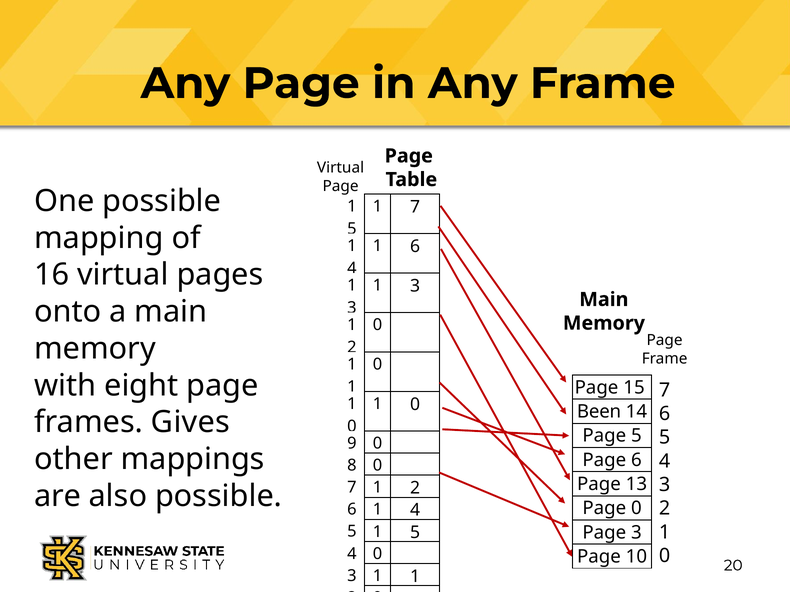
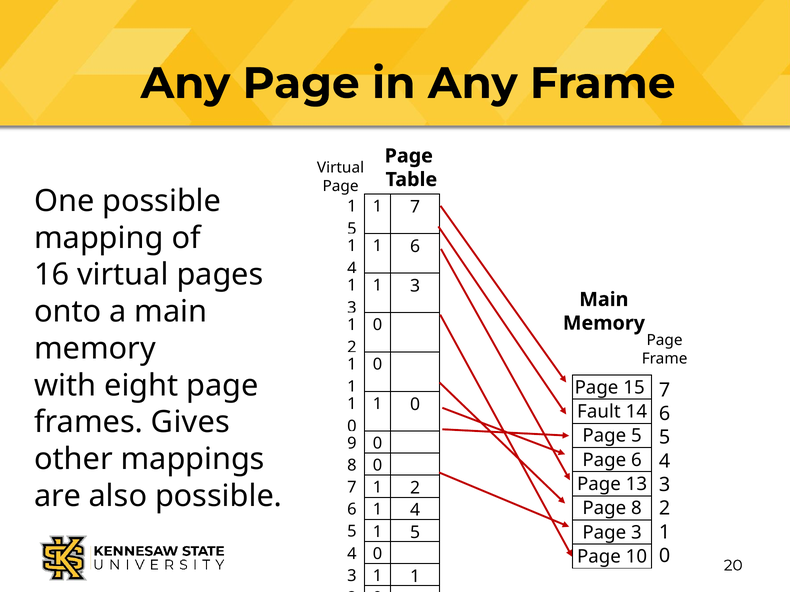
Been: Been -> Fault
Page 0: 0 -> 8
